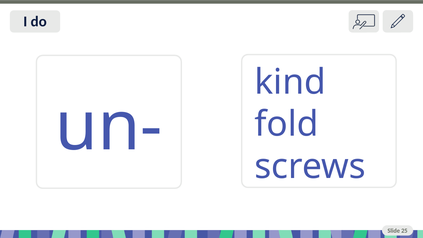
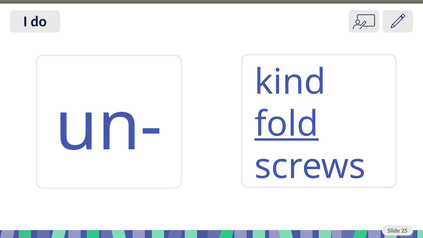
fold underline: none -> present
